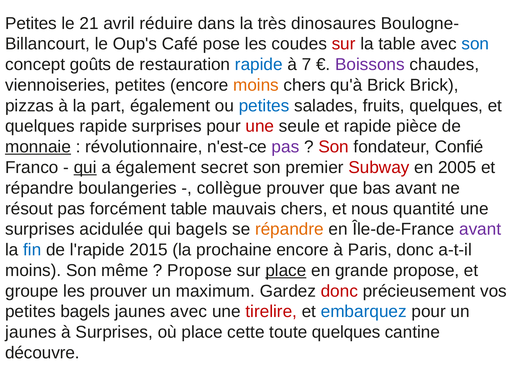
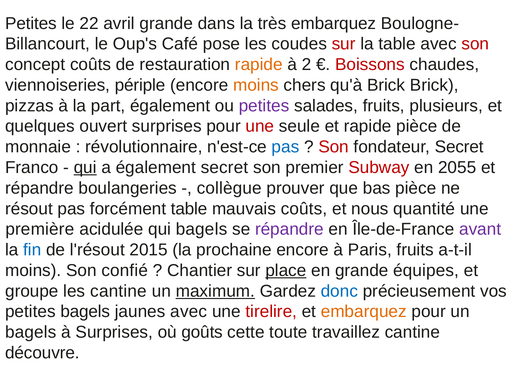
21: 21 -> 22
avril réduire: réduire -> grande
très dinosaures: dinosaures -> embarquez
son at (475, 44) colour: blue -> red
concept goûts: goûts -> coûts
rapide at (259, 65) colour: blue -> orange
7: 7 -> 2
Boissons colour: purple -> red
viennoiseries petites: petites -> périple
petites at (264, 106) colour: blue -> purple
fruits quelques: quelques -> plusieurs
quelques rapide: rapide -> ouvert
monnaie underline: present -> none
pas at (285, 147) colour: purple -> blue
fondateur Confié: Confié -> Secret
2005: 2005 -> 2055
bas avant: avant -> pièce
mauvais chers: chers -> coûts
surprises at (40, 229): surprises -> première
répandre at (289, 229) colour: orange -> purple
l'rapide: l'rapide -> l'résout
Paris donc: donc -> fruits
même: même -> confié
Propose at (200, 271): Propose -> Chantier
grande propose: propose -> équipes
les prouver: prouver -> cantine
maximum underline: none -> present
donc at (339, 291) colour: red -> blue
embarquez at (364, 312) colour: blue -> orange
jaunes at (31, 332): jaunes -> bagels
où place: place -> goûts
toute quelques: quelques -> travaillez
